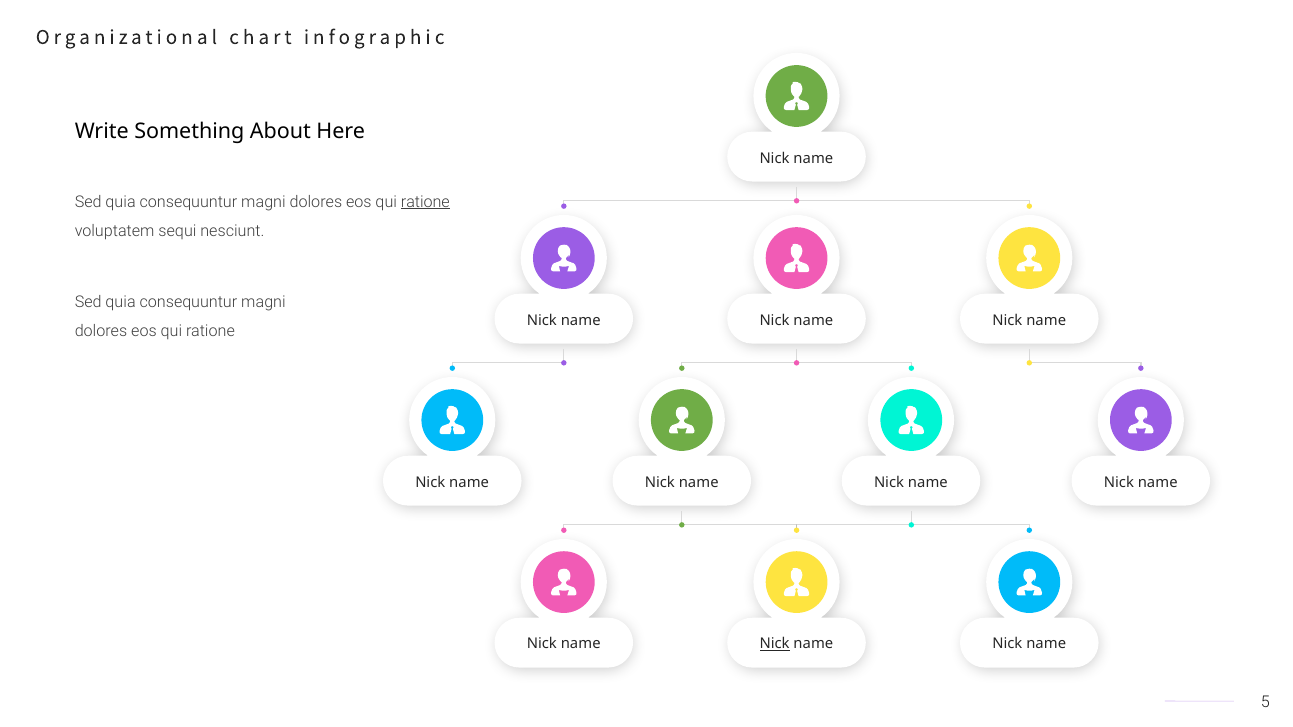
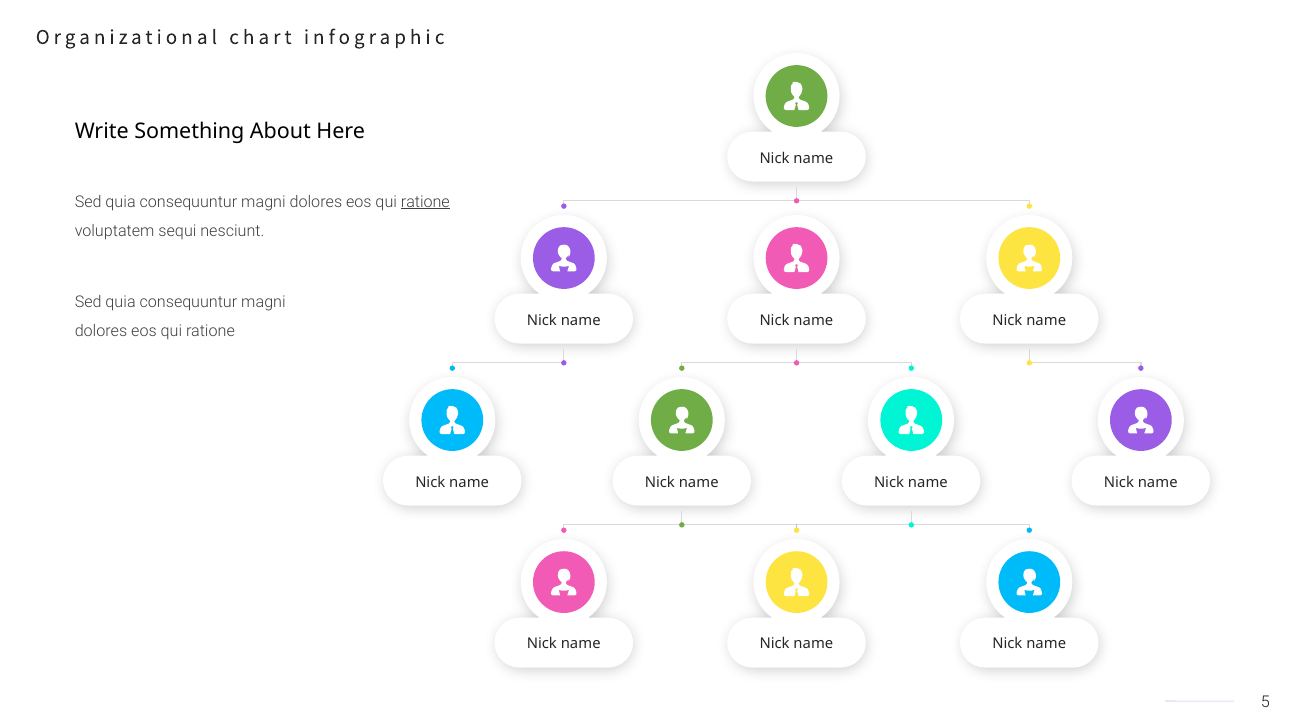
Nick at (775, 644) underline: present -> none
